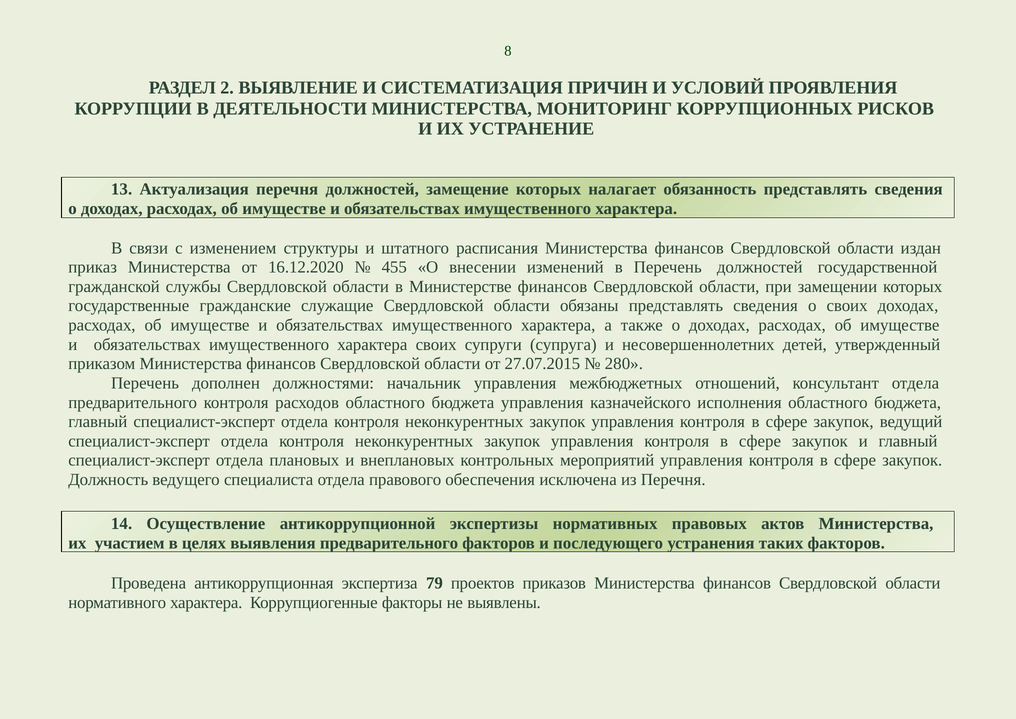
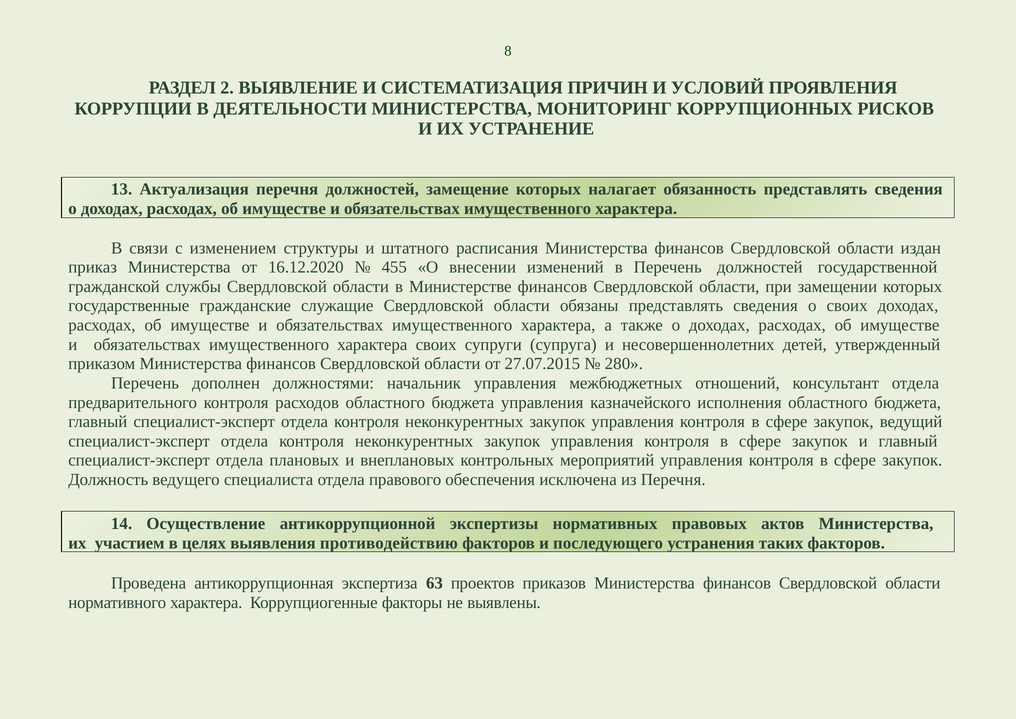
выявления предварительного: предварительного -> противодействию
79: 79 -> 63
